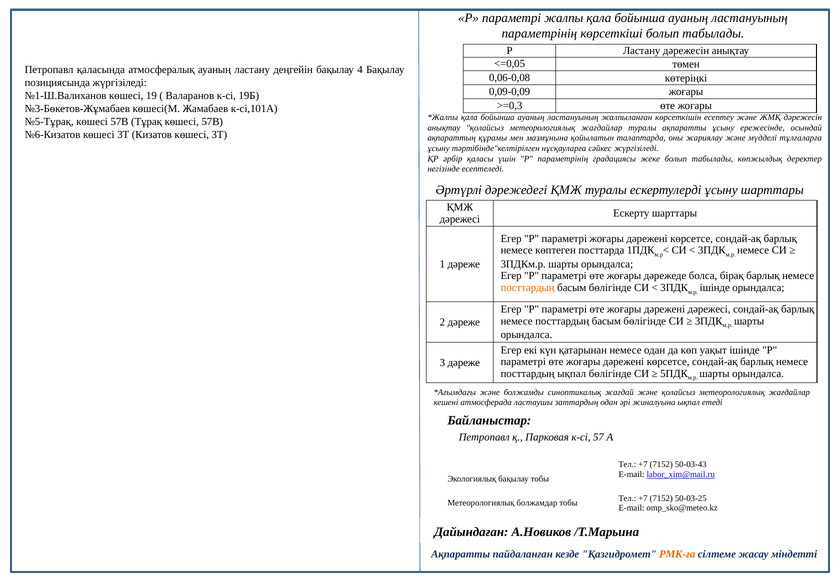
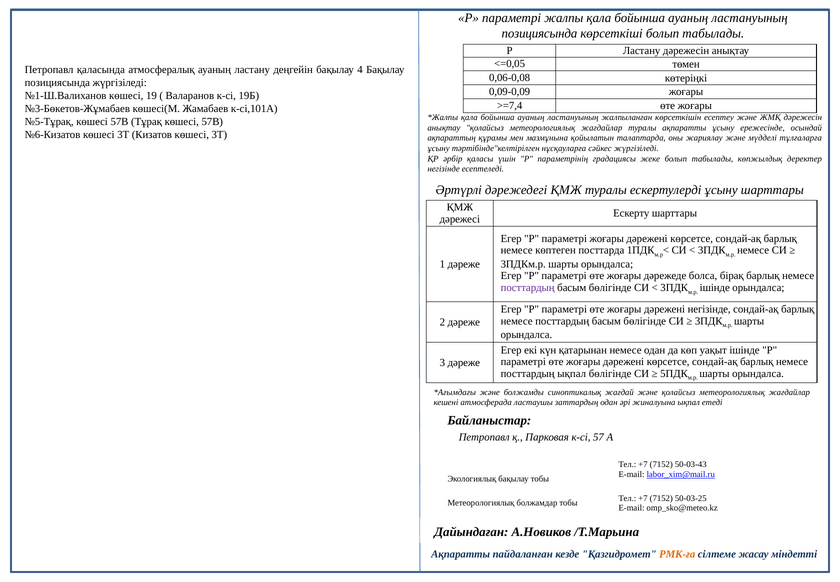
параметрінің at (539, 34): параметрінің -> позициясында
>=0,3: >=0,3 -> >=7,4
посттардың at (528, 288) colour: orange -> purple
дәрежені дәрежесі: дәрежесі -> негізінде
